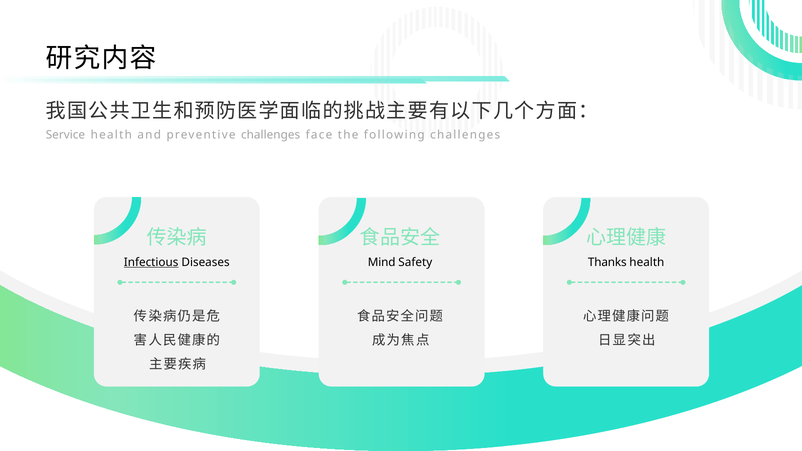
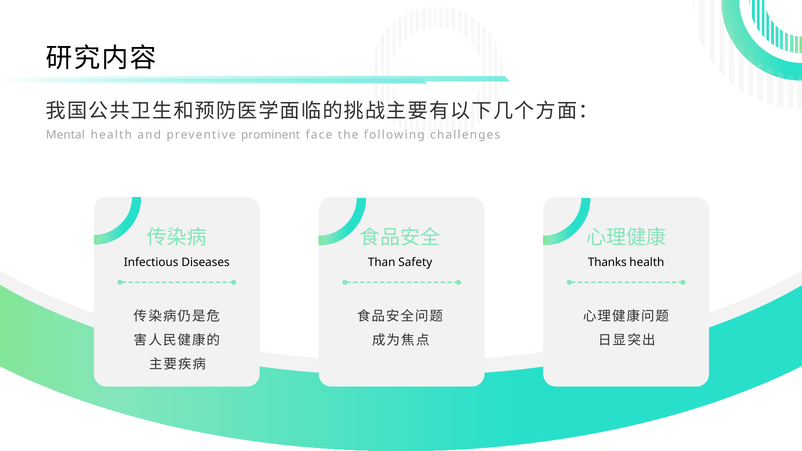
Service: Service -> Mental
preventive challenges: challenges -> prominent
Infectious underline: present -> none
Mind: Mind -> Than
